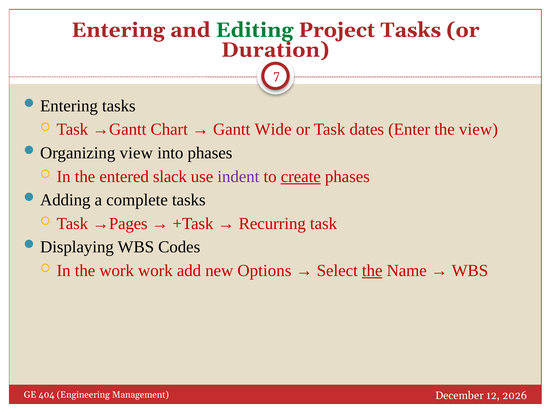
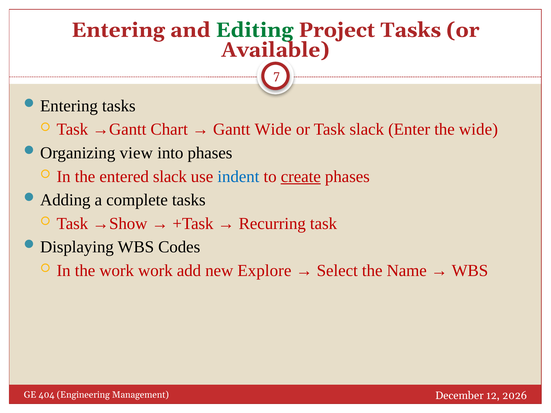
Duration: Duration -> Available
Task dates: dates -> slack
the view: view -> wide
indent colour: purple -> blue
→Pages: →Pages -> →Show
Options: Options -> Explore
the at (372, 271) underline: present -> none
